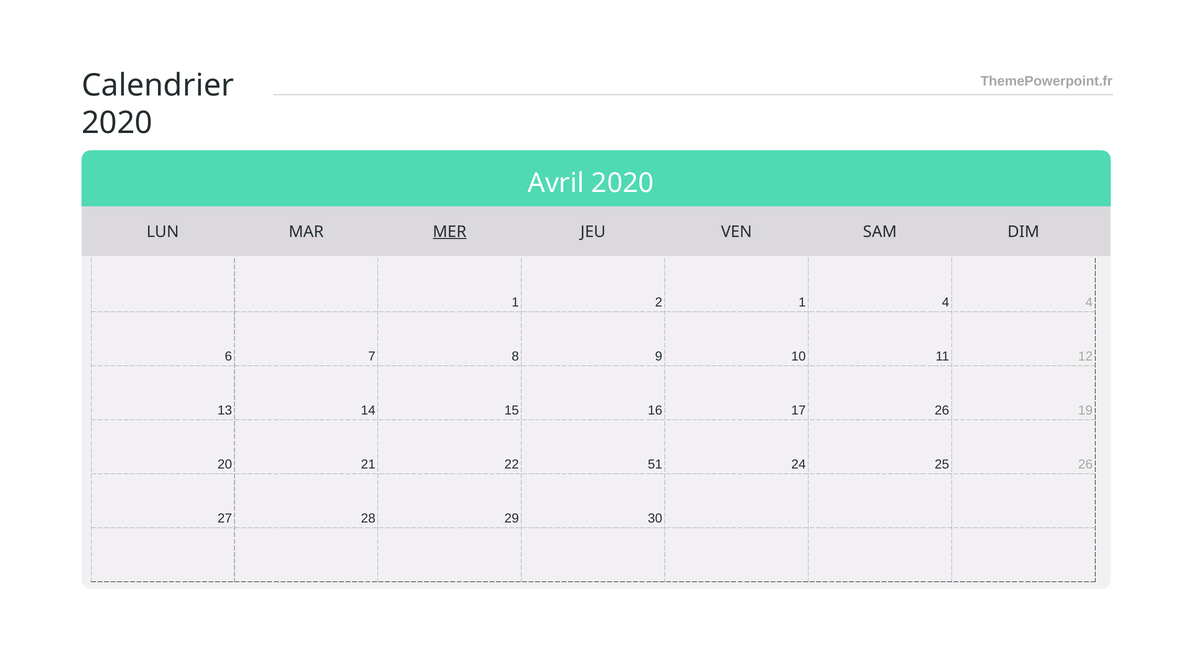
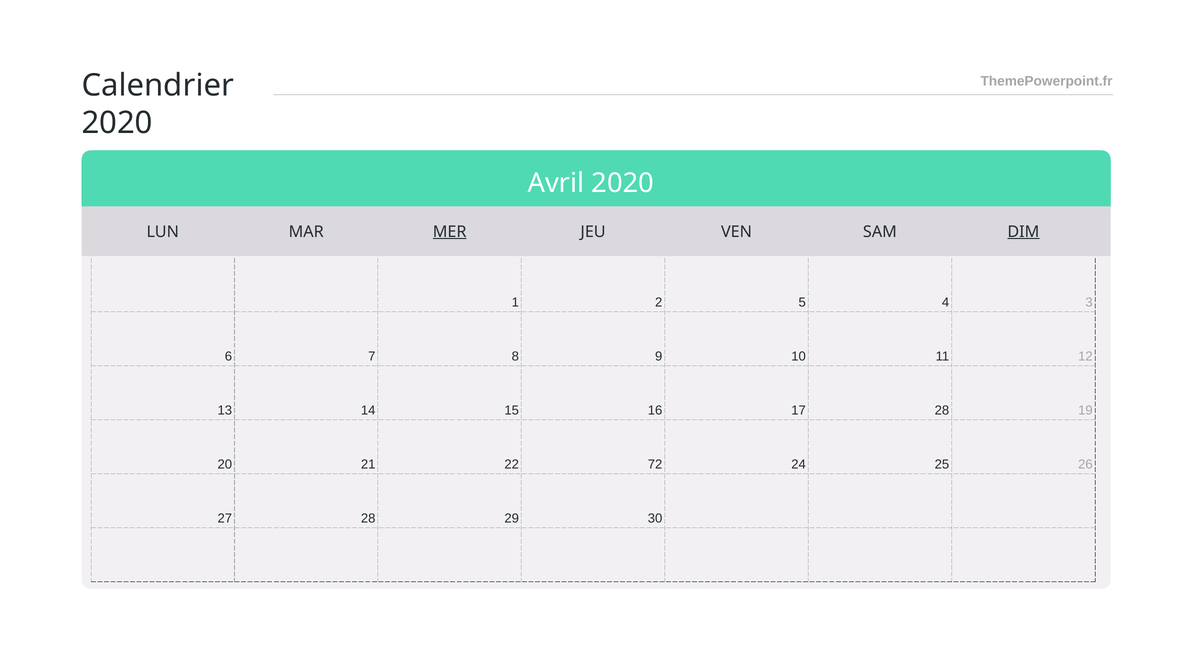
DIM underline: none -> present
2 1: 1 -> 5
4 4: 4 -> 3
17 26: 26 -> 28
51: 51 -> 72
